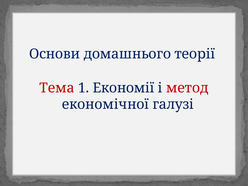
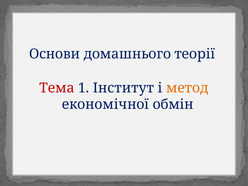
Економії: Економії -> Інститут
метод colour: red -> orange
галузі: галузі -> обмін
